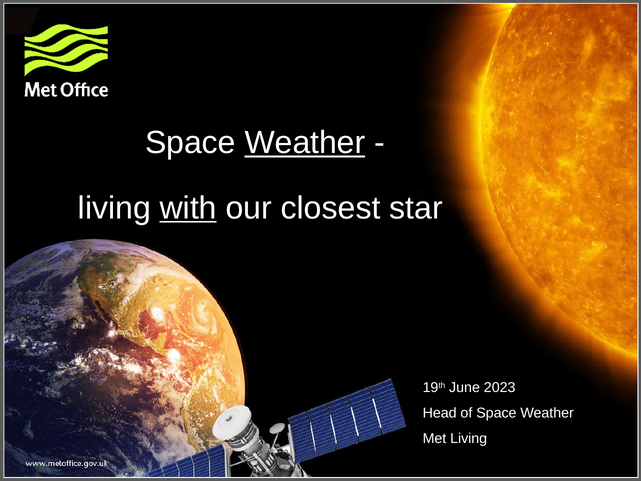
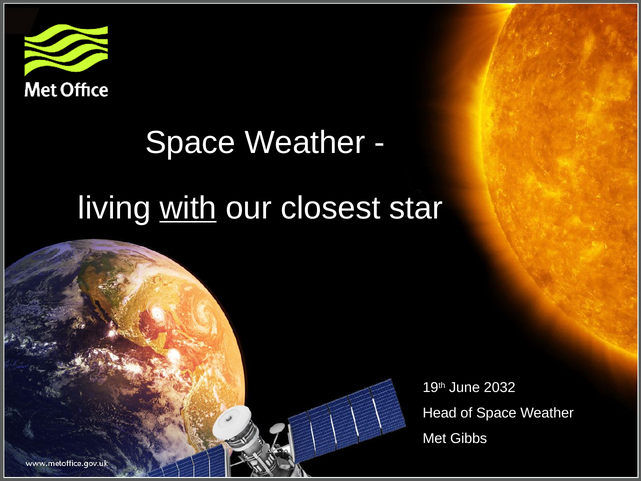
Weather at (305, 143) underline: present -> none
2023: 2023 -> 2032
Met Living: Living -> Gibbs
